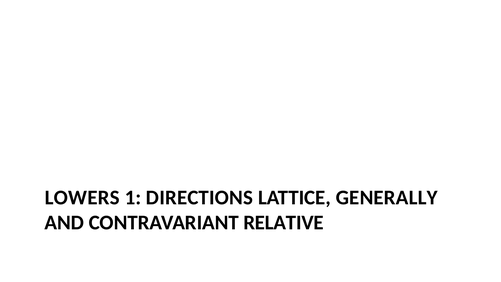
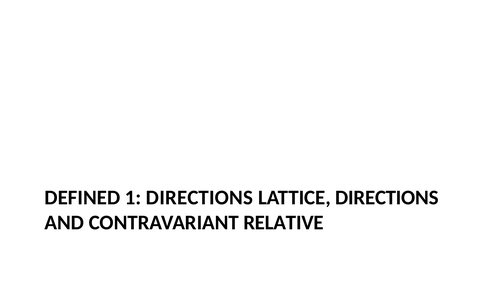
LOWERS: LOWERS -> DEFINED
LATTICE GENERALLY: GENERALLY -> DIRECTIONS
